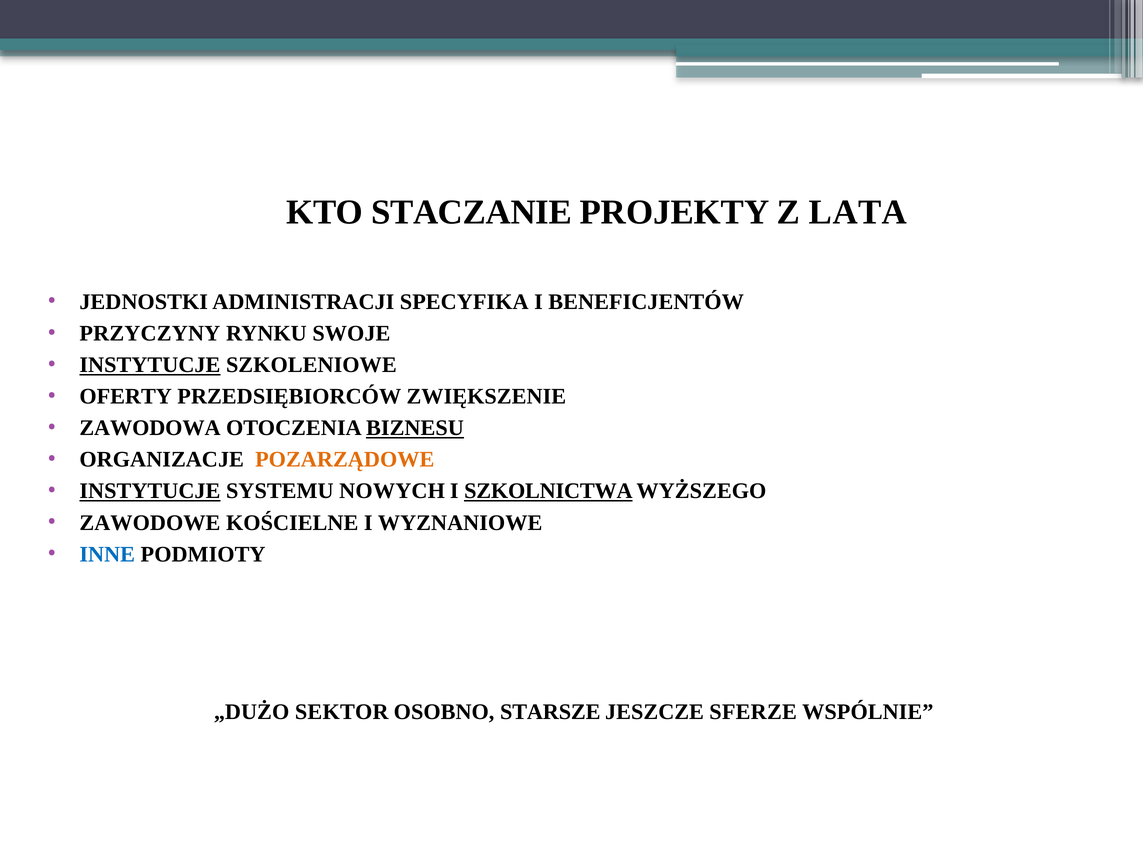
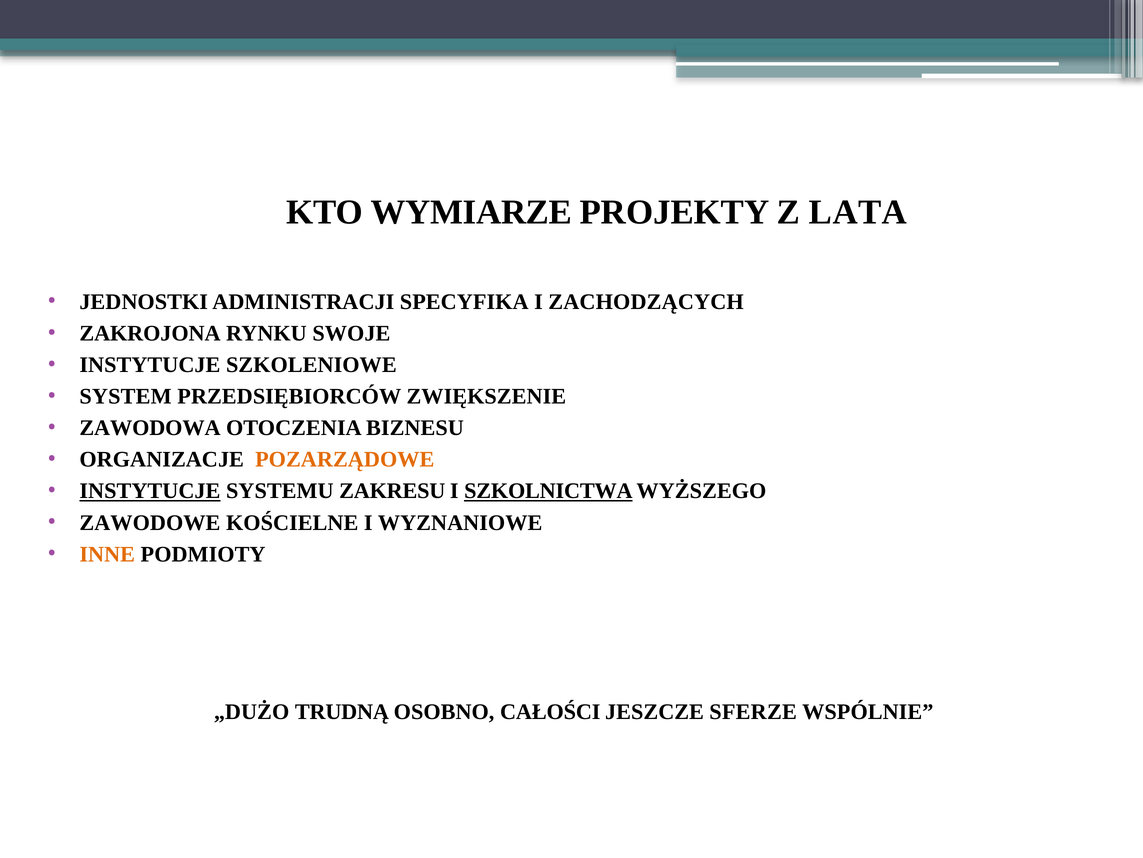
STACZANIE: STACZANIE -> WYMIARZE
BENEFICJENTÓW: BENEFICJENTÓW -> ZACHODZĄCYCH
PRZYCZYNY: PRZYCZYNY -> ZAKROJONA
INSTYTUCJE at (150, 365) underline: present -> none
OFERTY: OFERTY -> SYSTEM
BIZNESU underline: present -> none
NOWYCH: NOWYCH -> ZAKRESU
INNE colour: blue -> orange
SEKTOR: SEKTOR -> TRUDNĄ
STARSZE: STARSZE -> CAŁOŚCI
